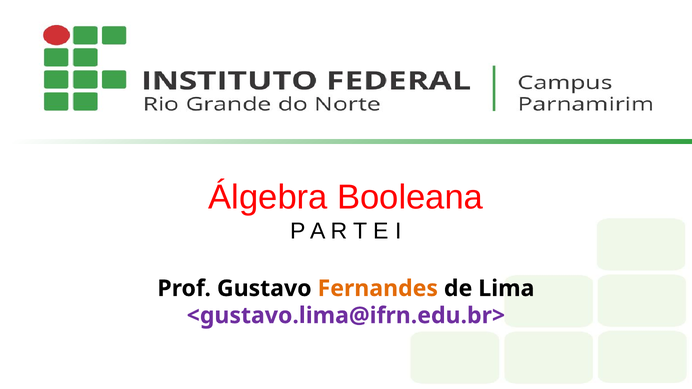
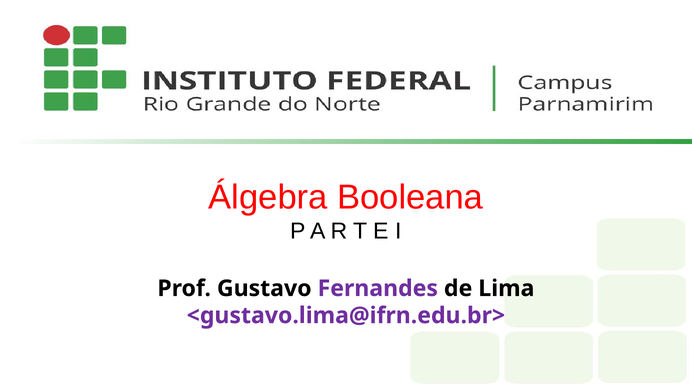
Fernandes colour: orange -> purple
